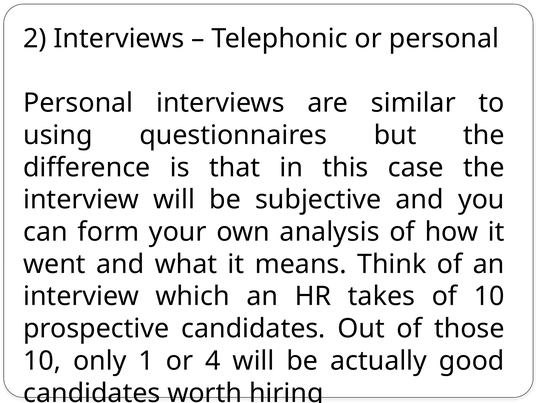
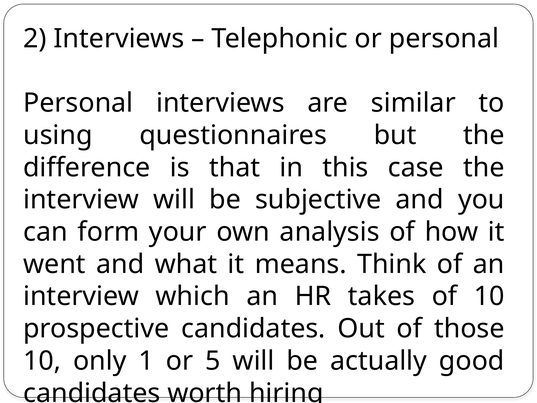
4: 4 -> 5
